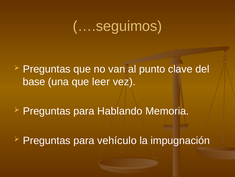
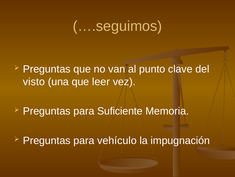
base: base -> visto
Hablando: Hablando -> Suficiente
